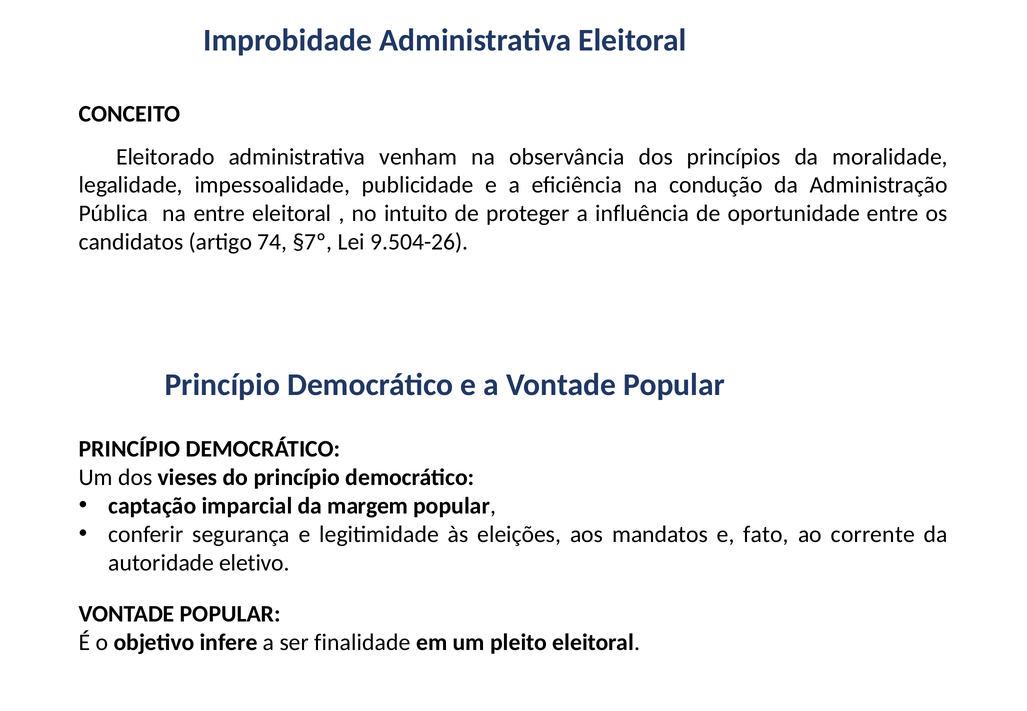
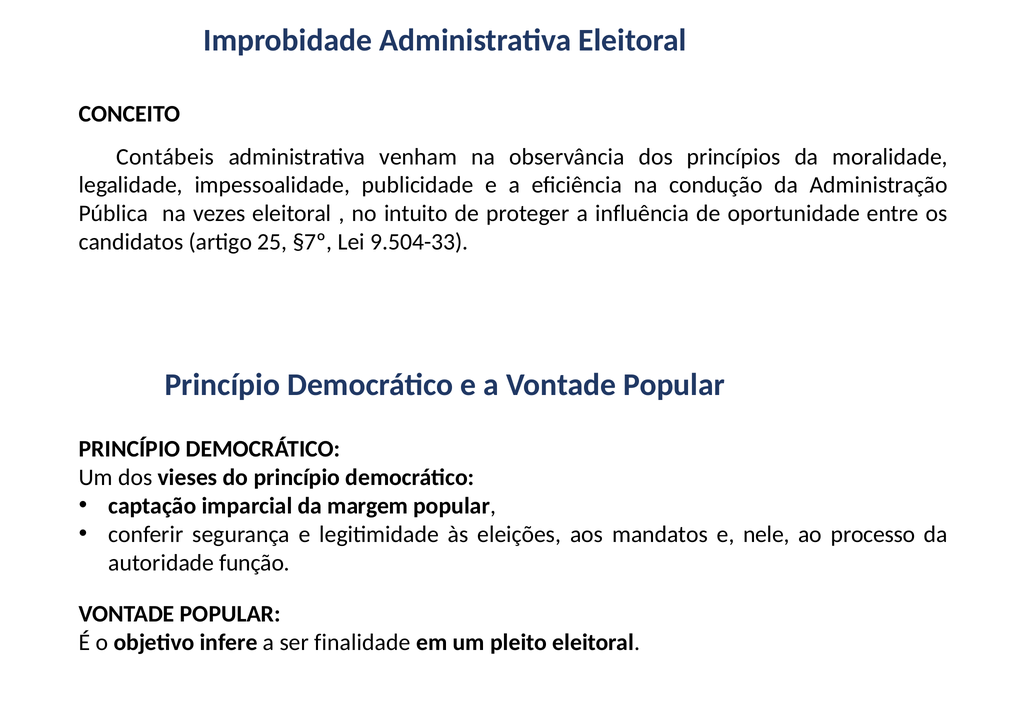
Eleitorado: Eleitorado -> Contábeis
na entre: entre -> vezes
74: 74 -> 25
9.504-26: 9.504-26 -> 9.504-33
fato: fato -> nele
corrente: corrente -> processo
eletivo: eletivo -> função
